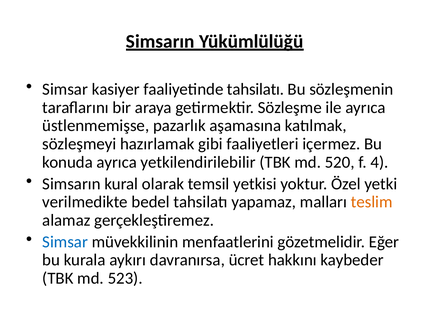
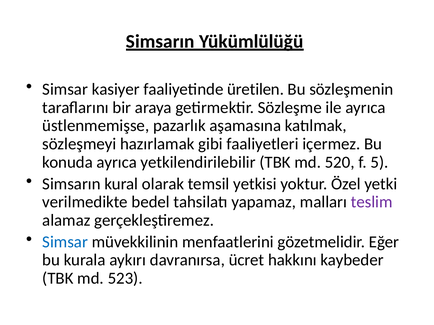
faaliyetinde tahsilatı: tahsilatı -> üretilen
4: 4 -> 5
teslim colour: orange -> purple
